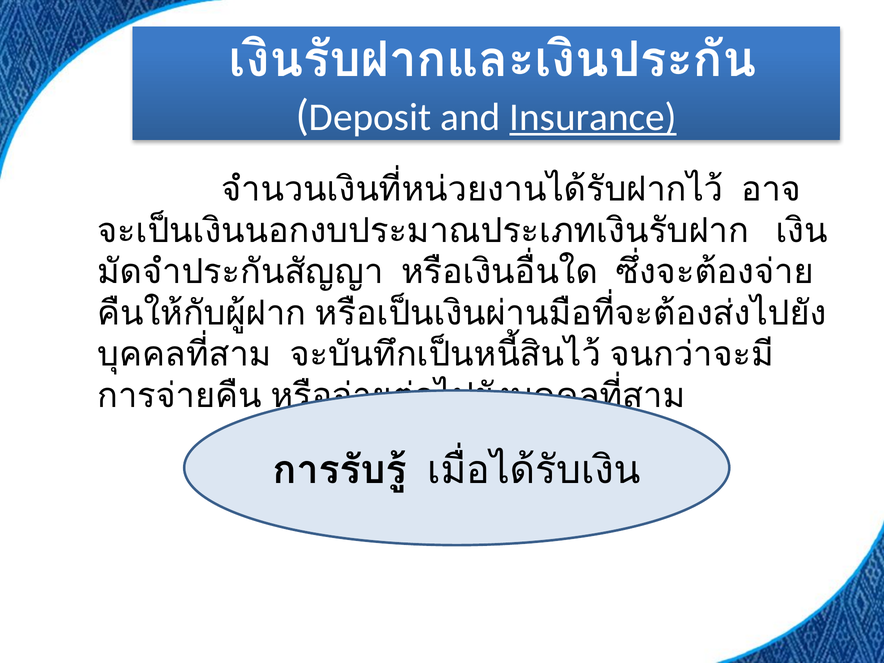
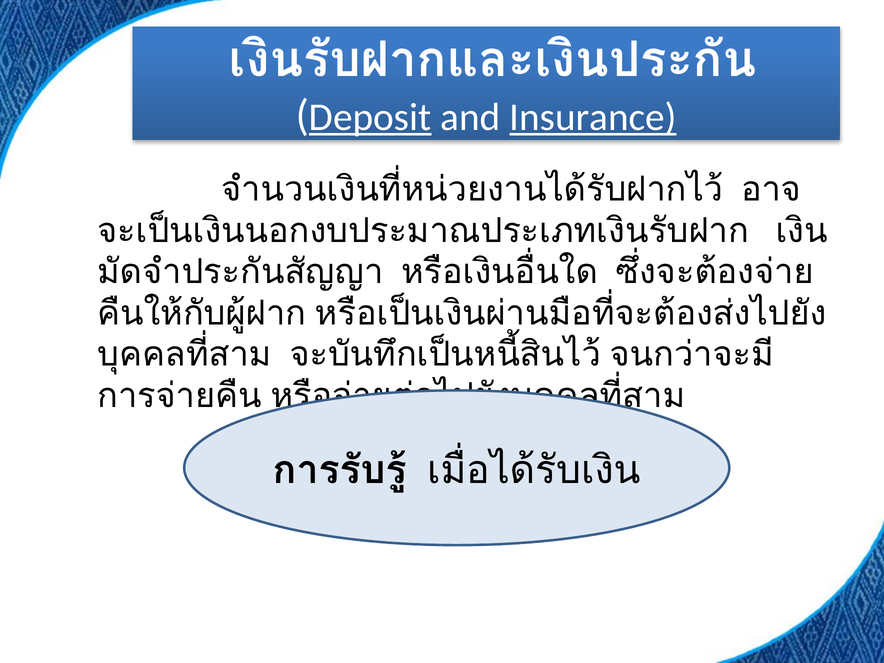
Deposit underline: none -> present
